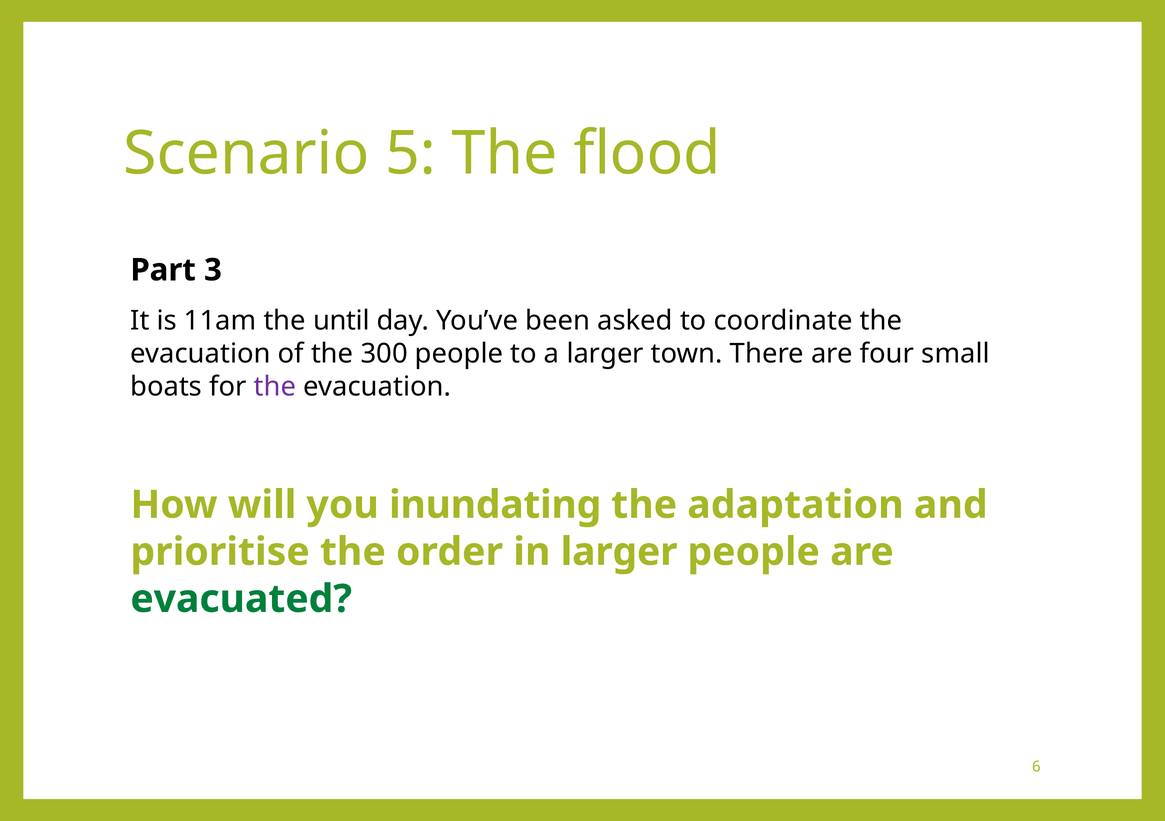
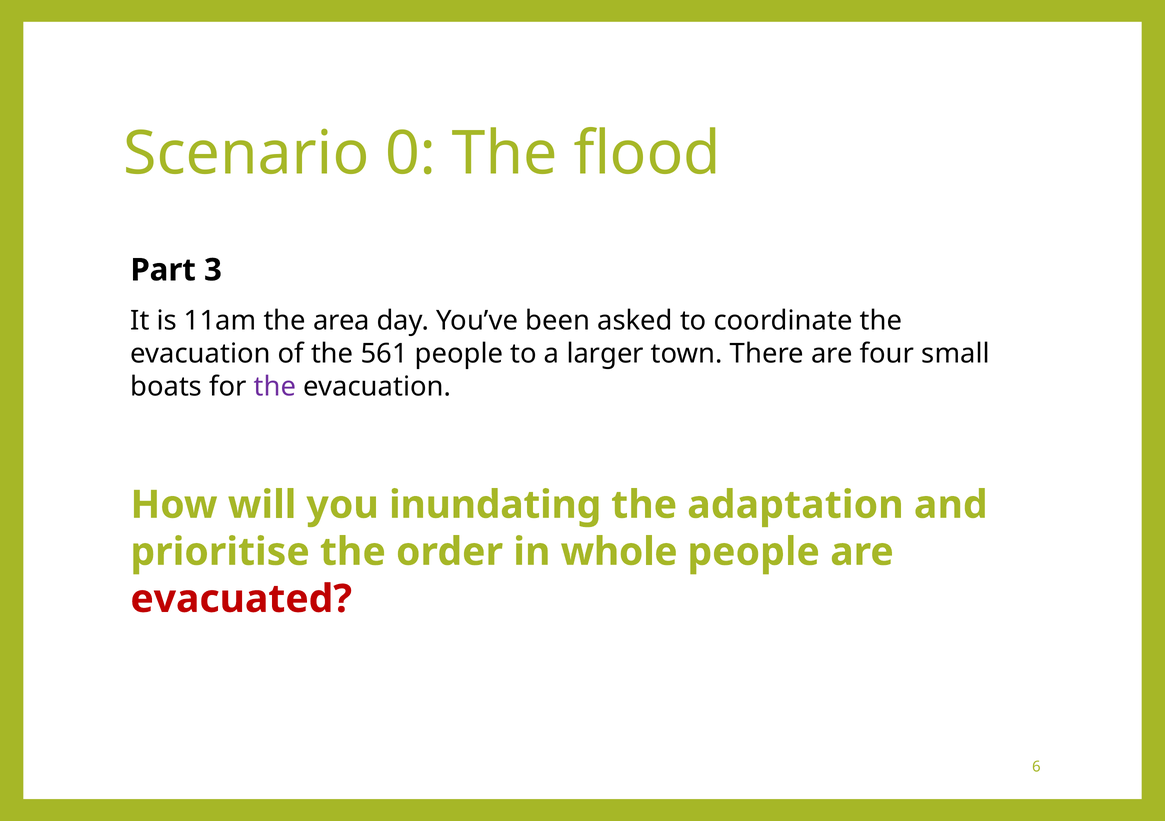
5: 5 -> 0
until: until -> area
300: 300 -> 561
in larger: larger -> whole
evacuated colour: green -> red
